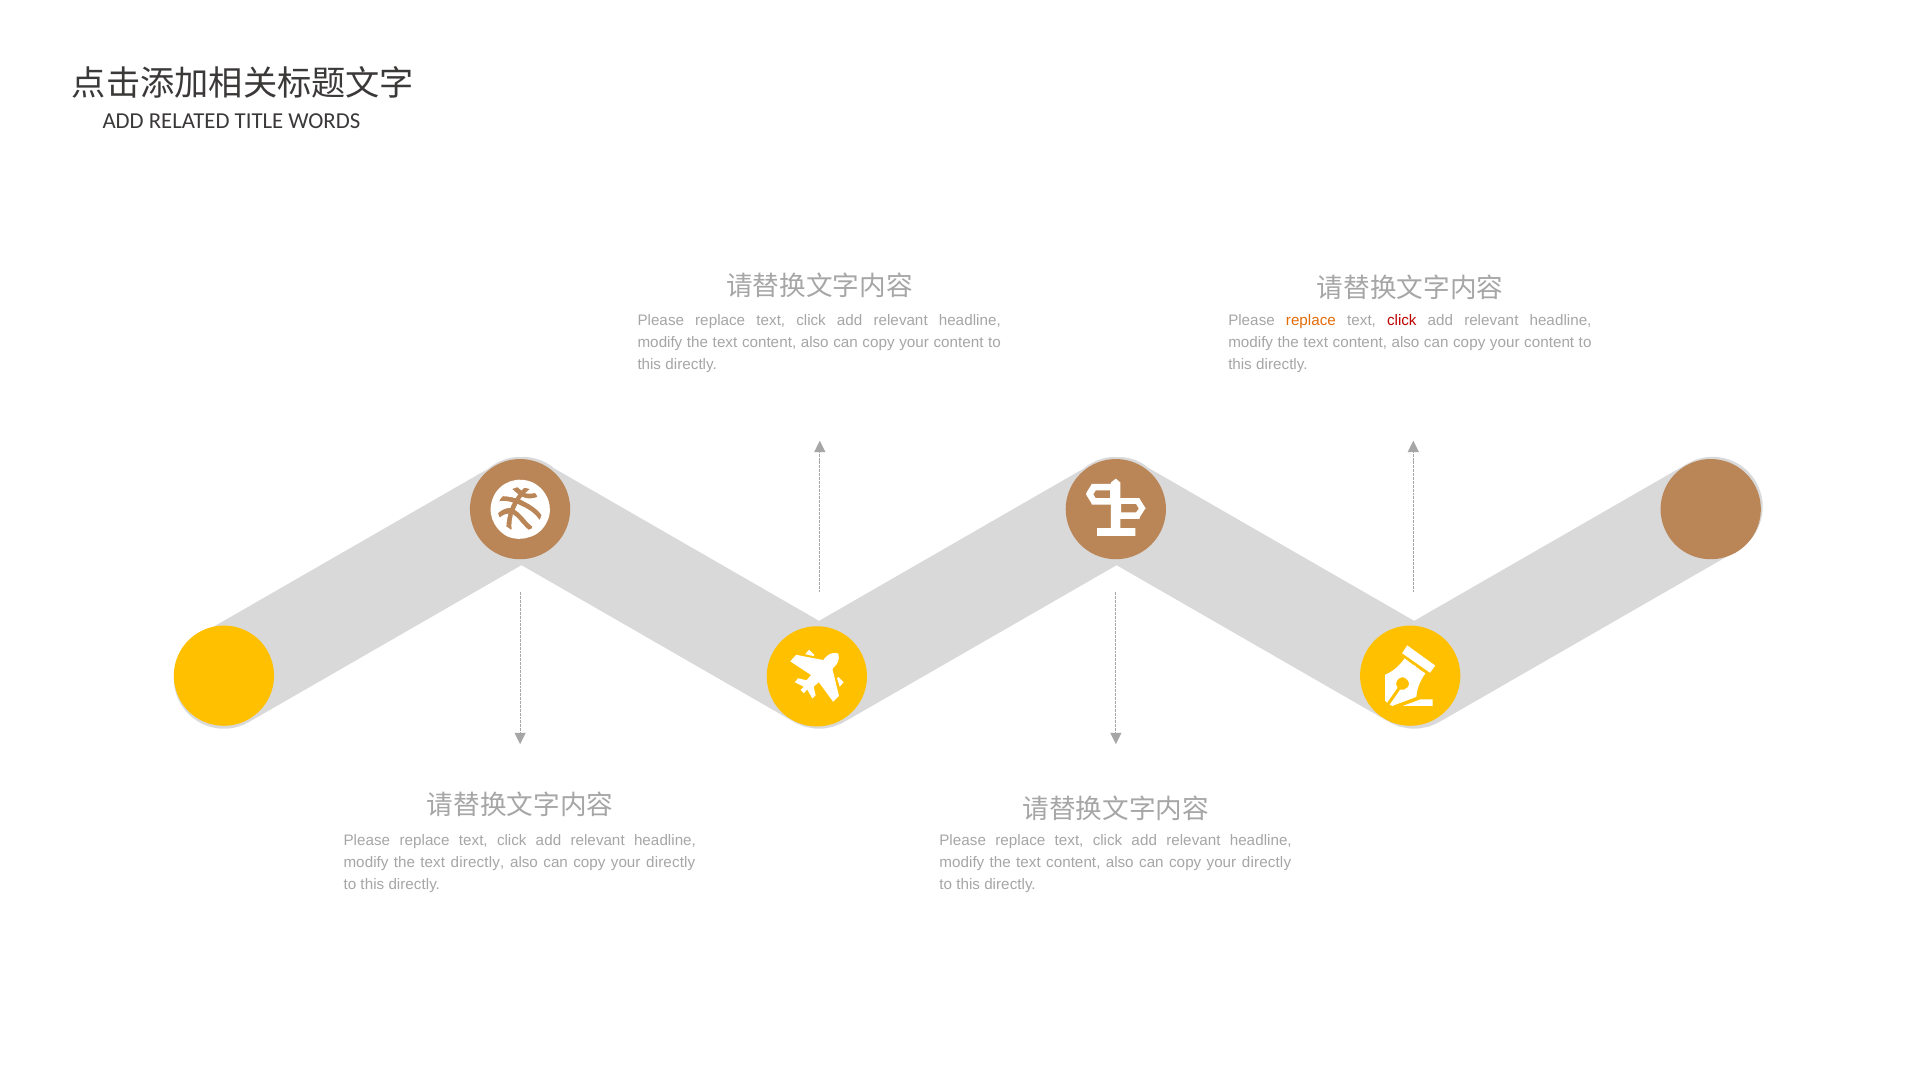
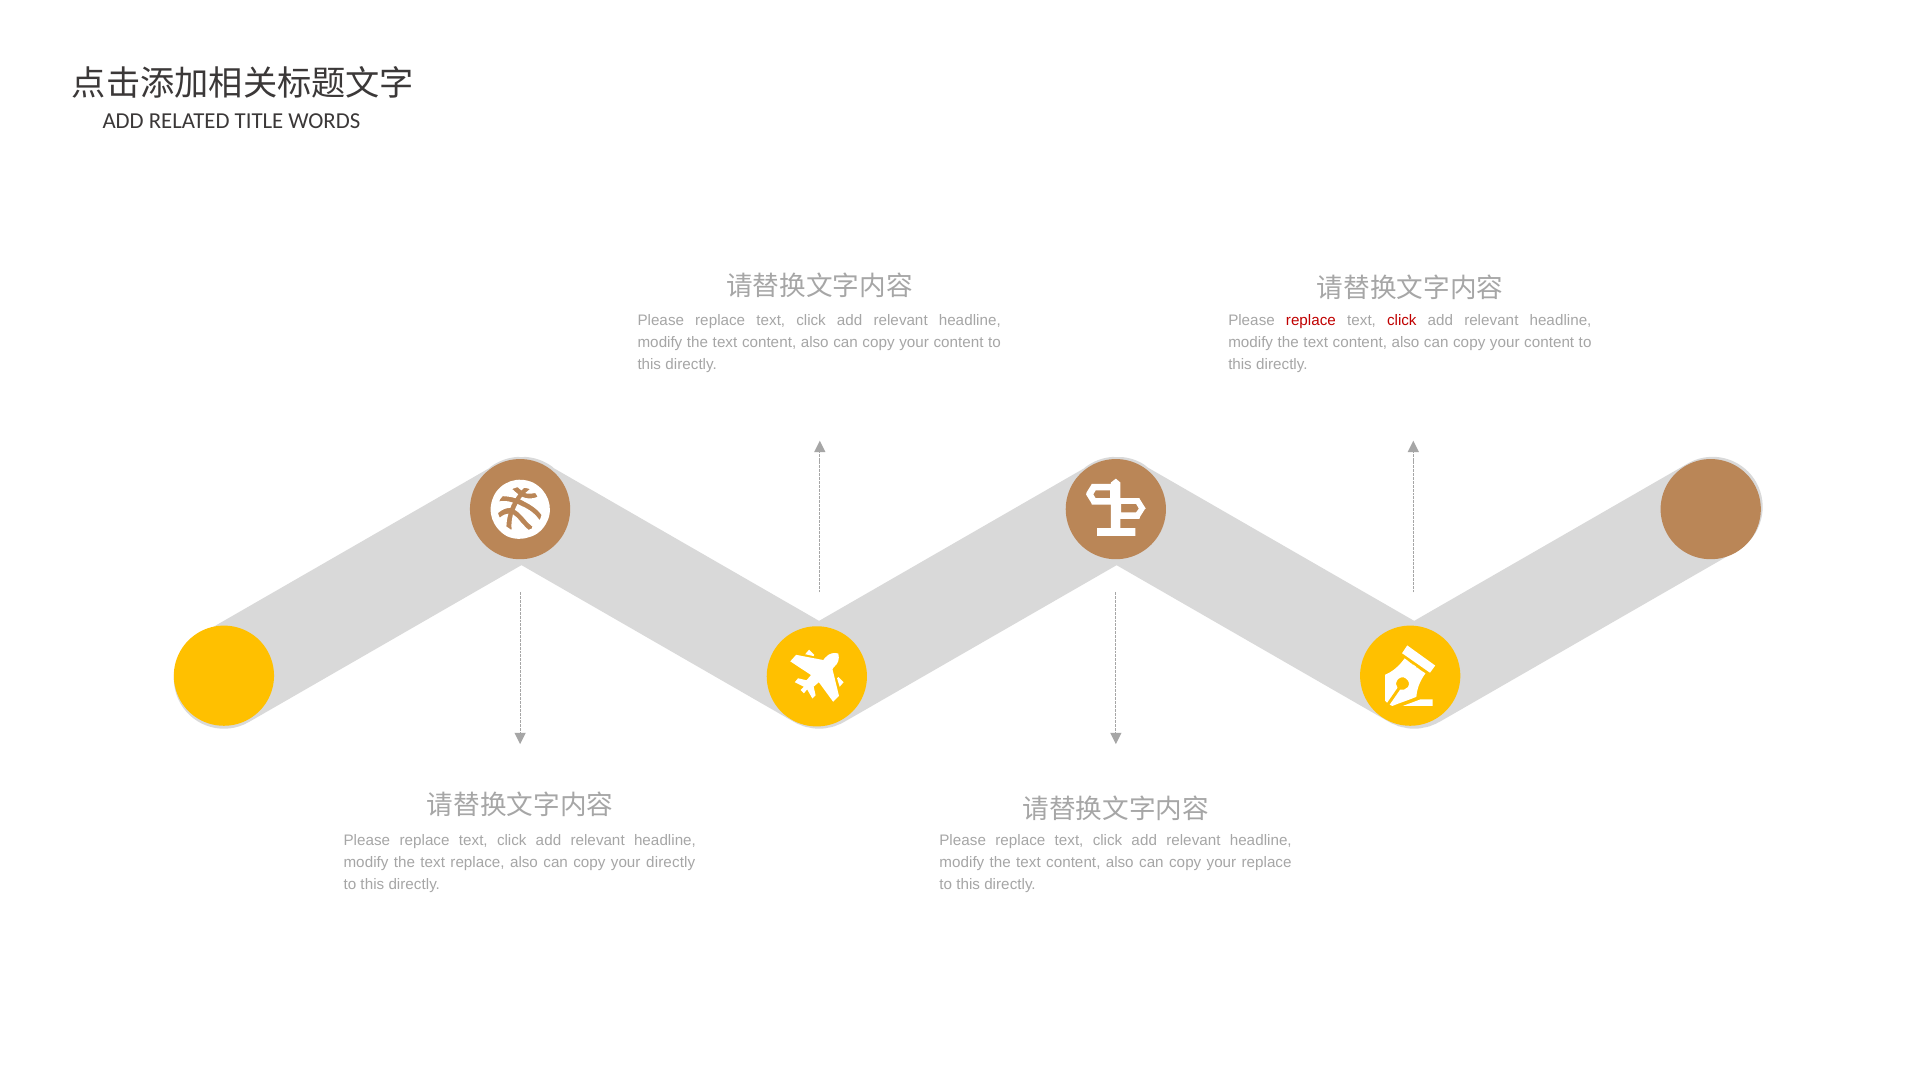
replace at (1311, 320) colour: orange -> red
text directly: directly -> replace
directly at (1267, 863): directly -> replace
